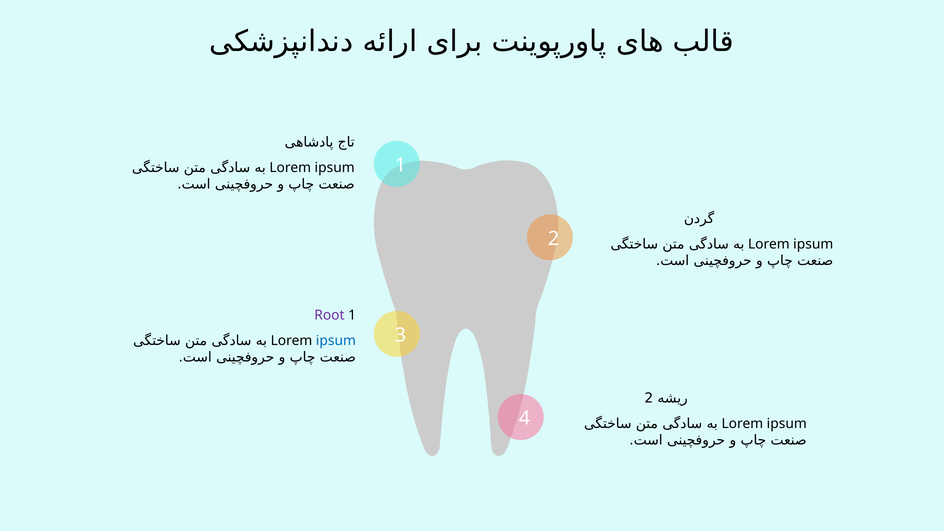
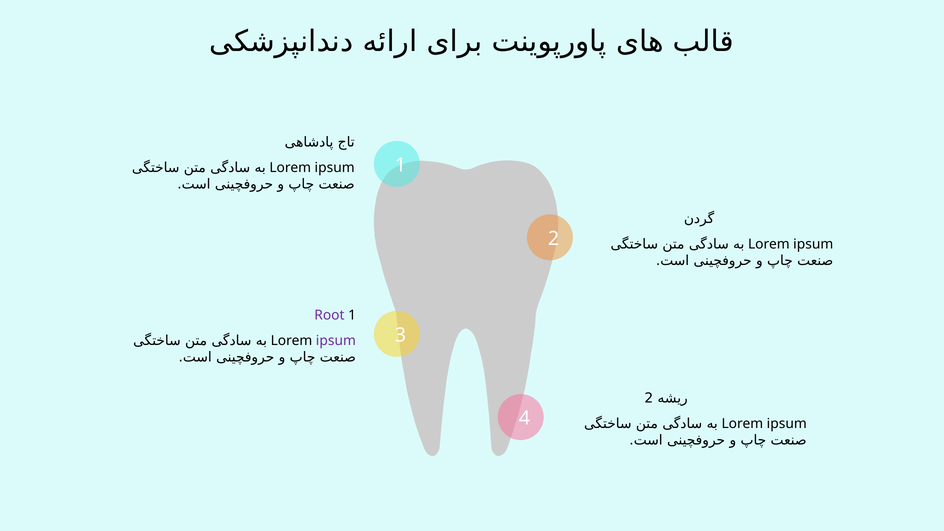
ipsum at (336, 341) colour: blue -> purple
